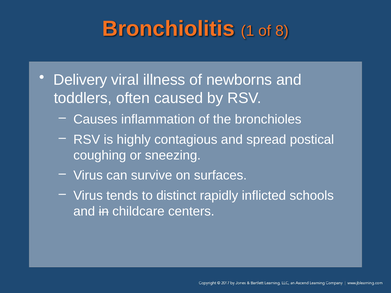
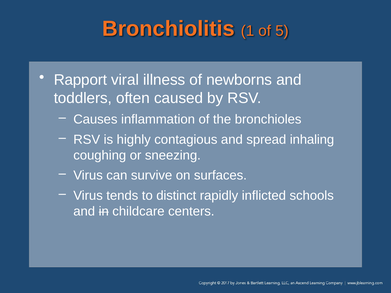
8: 8 -> 5
Delivery: Delivery -> Rapport
postical: postical -> inhaling
